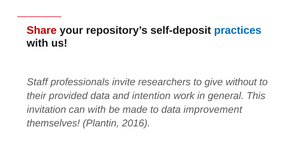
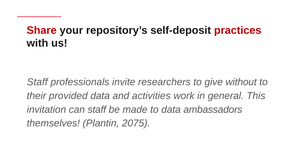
practices colour: blue -> red
intention: intention -> activities
can with: with -> staff
improvement: improvement -> ambassadors
2016: 2016 -> 2075
